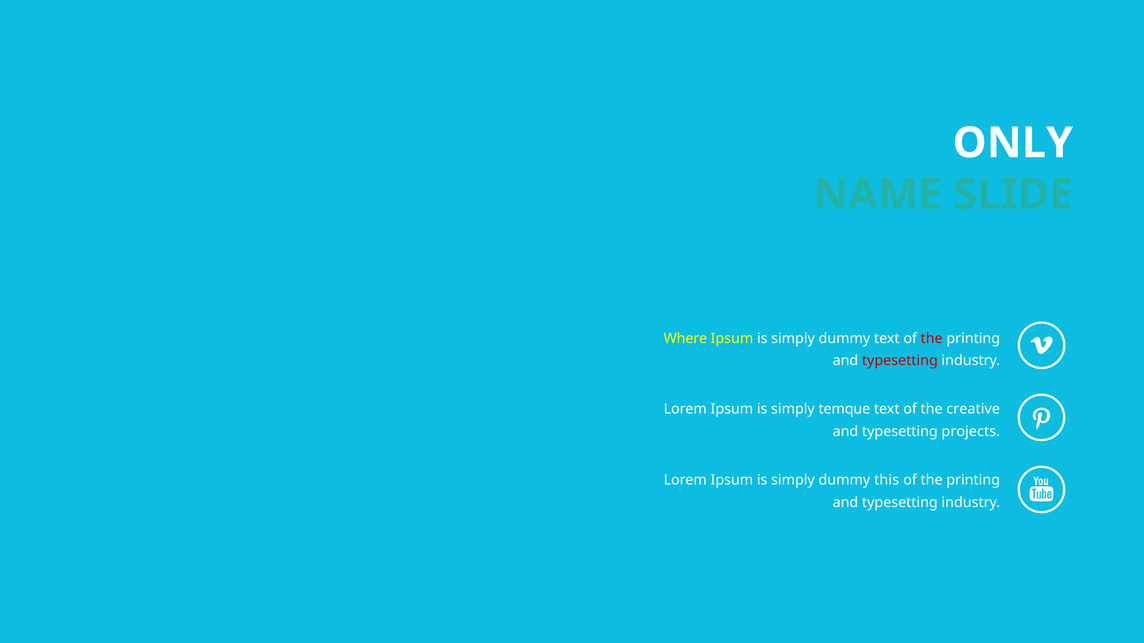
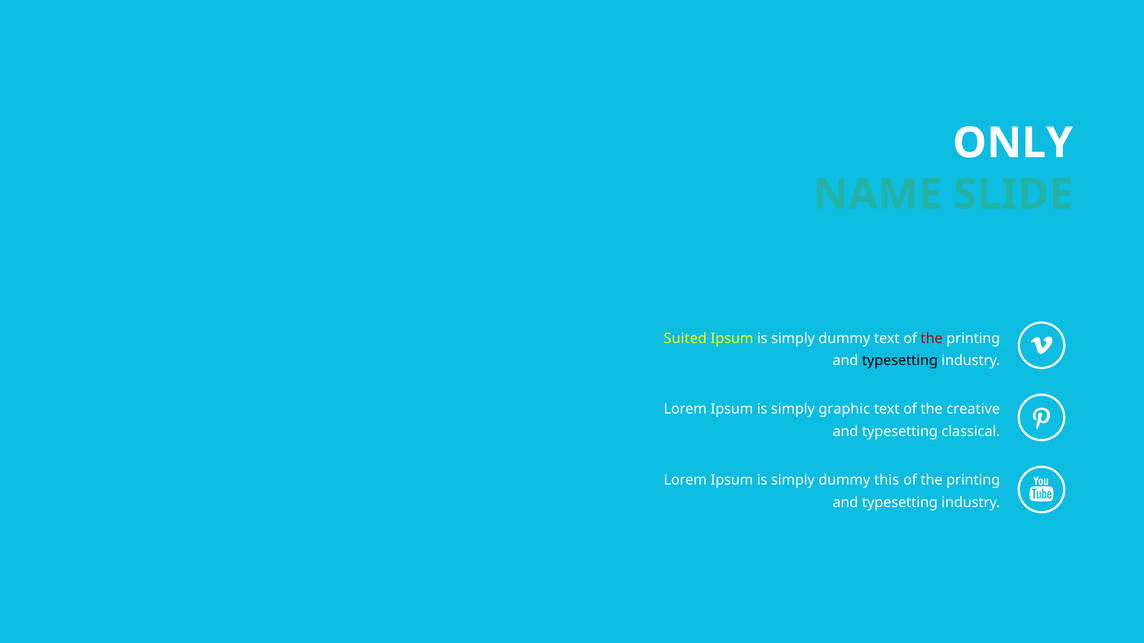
Where: Where -> Suited
typesetting at (900, 361) colour: red -> black
temque: temque -> graphic
projects: projects -> classical
